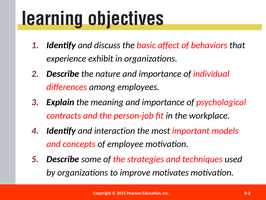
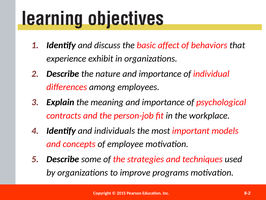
interaction: interaction -> individuals
motivates: motivates -> programs
